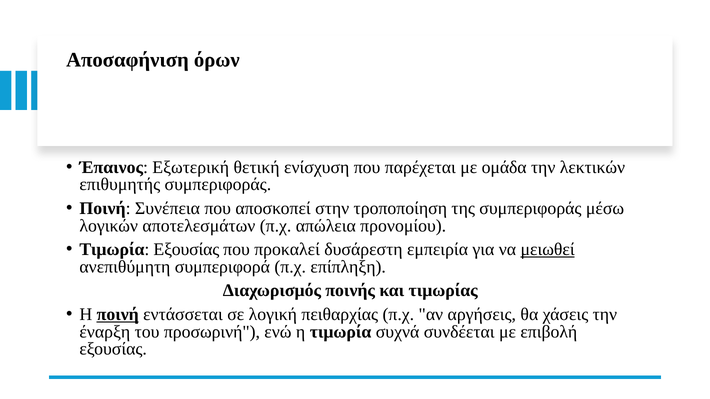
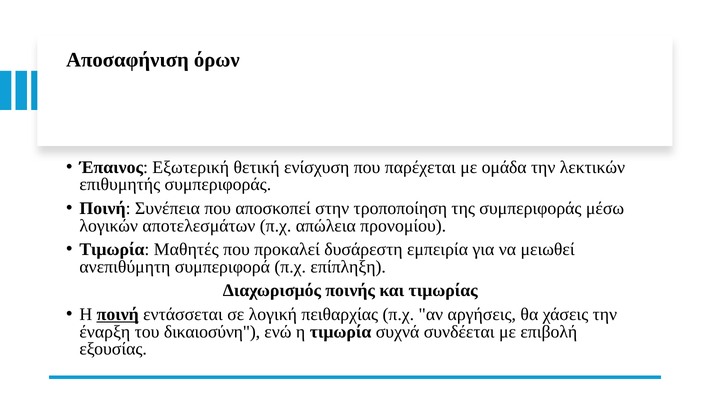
Τιμωρία Εξουσίας: Εξουσίας -> Μαθητές
μειωθεί underline: present -> none
προσωρινή: προσωρινή -> δικαιοσύνη
